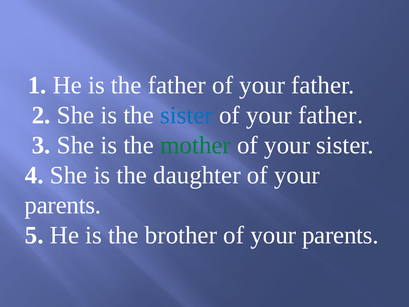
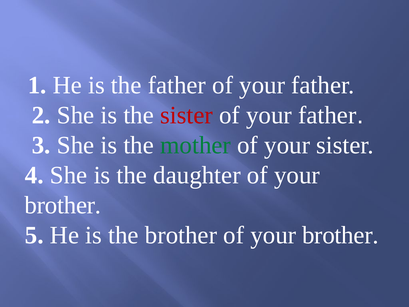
sister at (186, 115) colour: blue -> red
parents at (63, 205): parents -> brother
brother of your parents: parents -> brother
